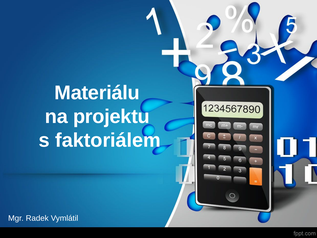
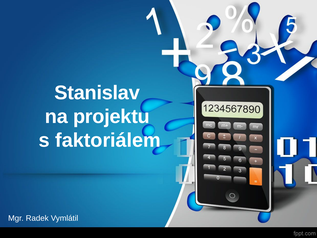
Materiálu: Materiálu -> Stanislav
